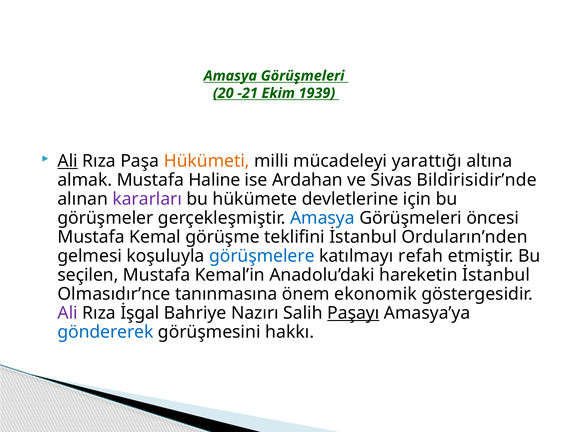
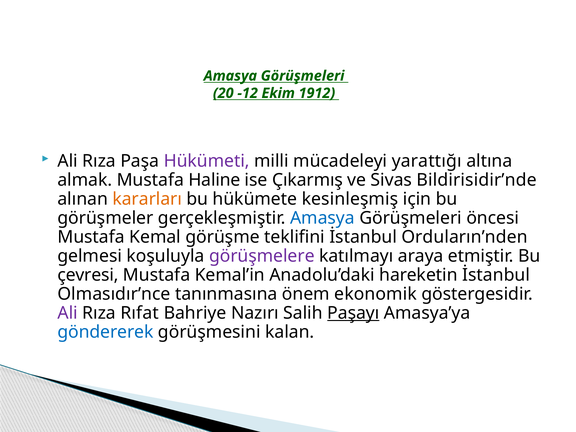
-21: -21 -> -12
1939: 1939 -> 1912
Ali at (68, 161) underline: present -> none
Hükümeti colour: orange -> purple
Ardahan: Ardahan -> Çıkarmış
kararları colour: purple -> orange
devletlerine: devletlerine -> kesinleşmiş
görüşmelere colour: blue -> purple
refah: refah -> araya
seçilen: seçilen -> çevresi
İşgal: İşgal -> Rıfat
hakkı: hakkı -> kalan
